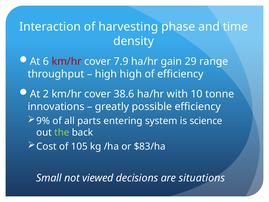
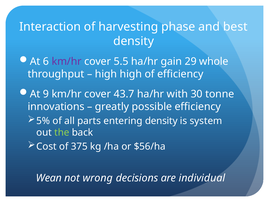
time: time -> best
km/hr at (67, 61) colour: red -> purple
7.9: 7.9 -> 5.5
range: range -> whole
2: 2 -> 9
38.6: 38.6 -> 43.7
10: 10 -> 30
9%: 9% -> 5%
entering system: system -> density
science: science -> system
105: 105 -> 375
$83/ha: $83/ha -> $56/ha
Small: Small -> Wean
viewed: viewed -> wrong
situations: situations -> individual
